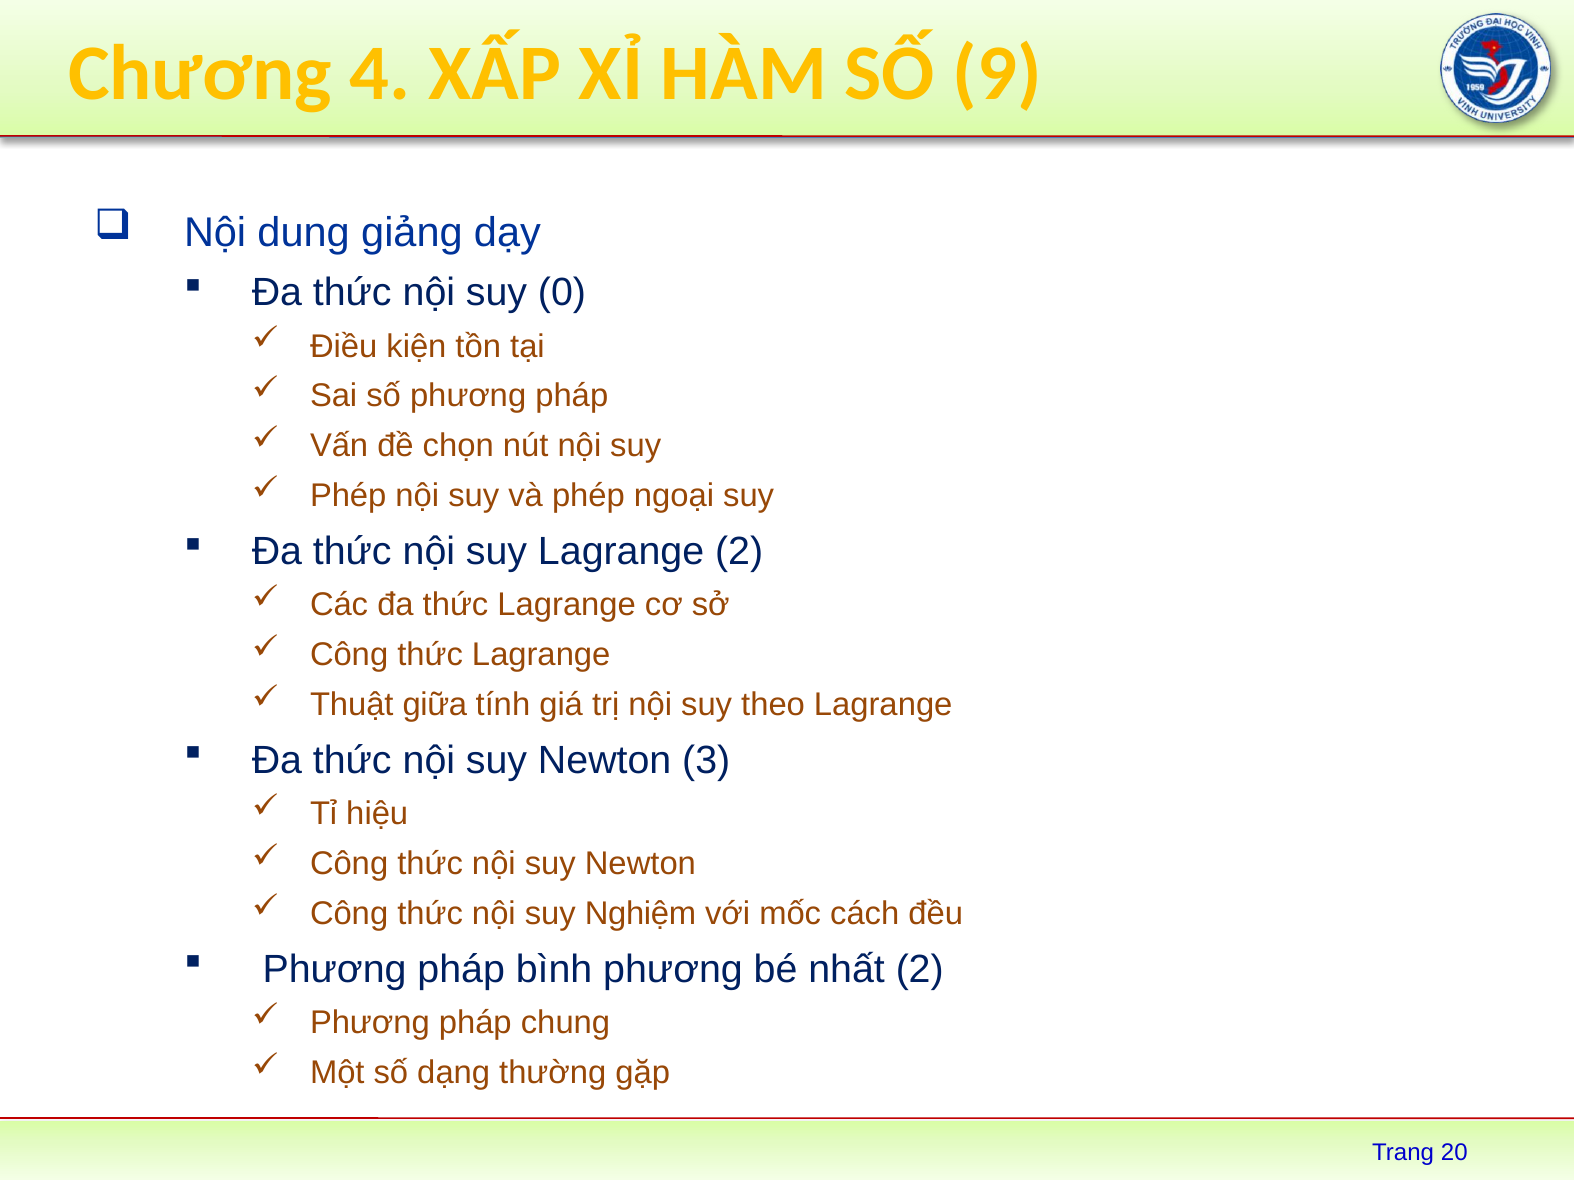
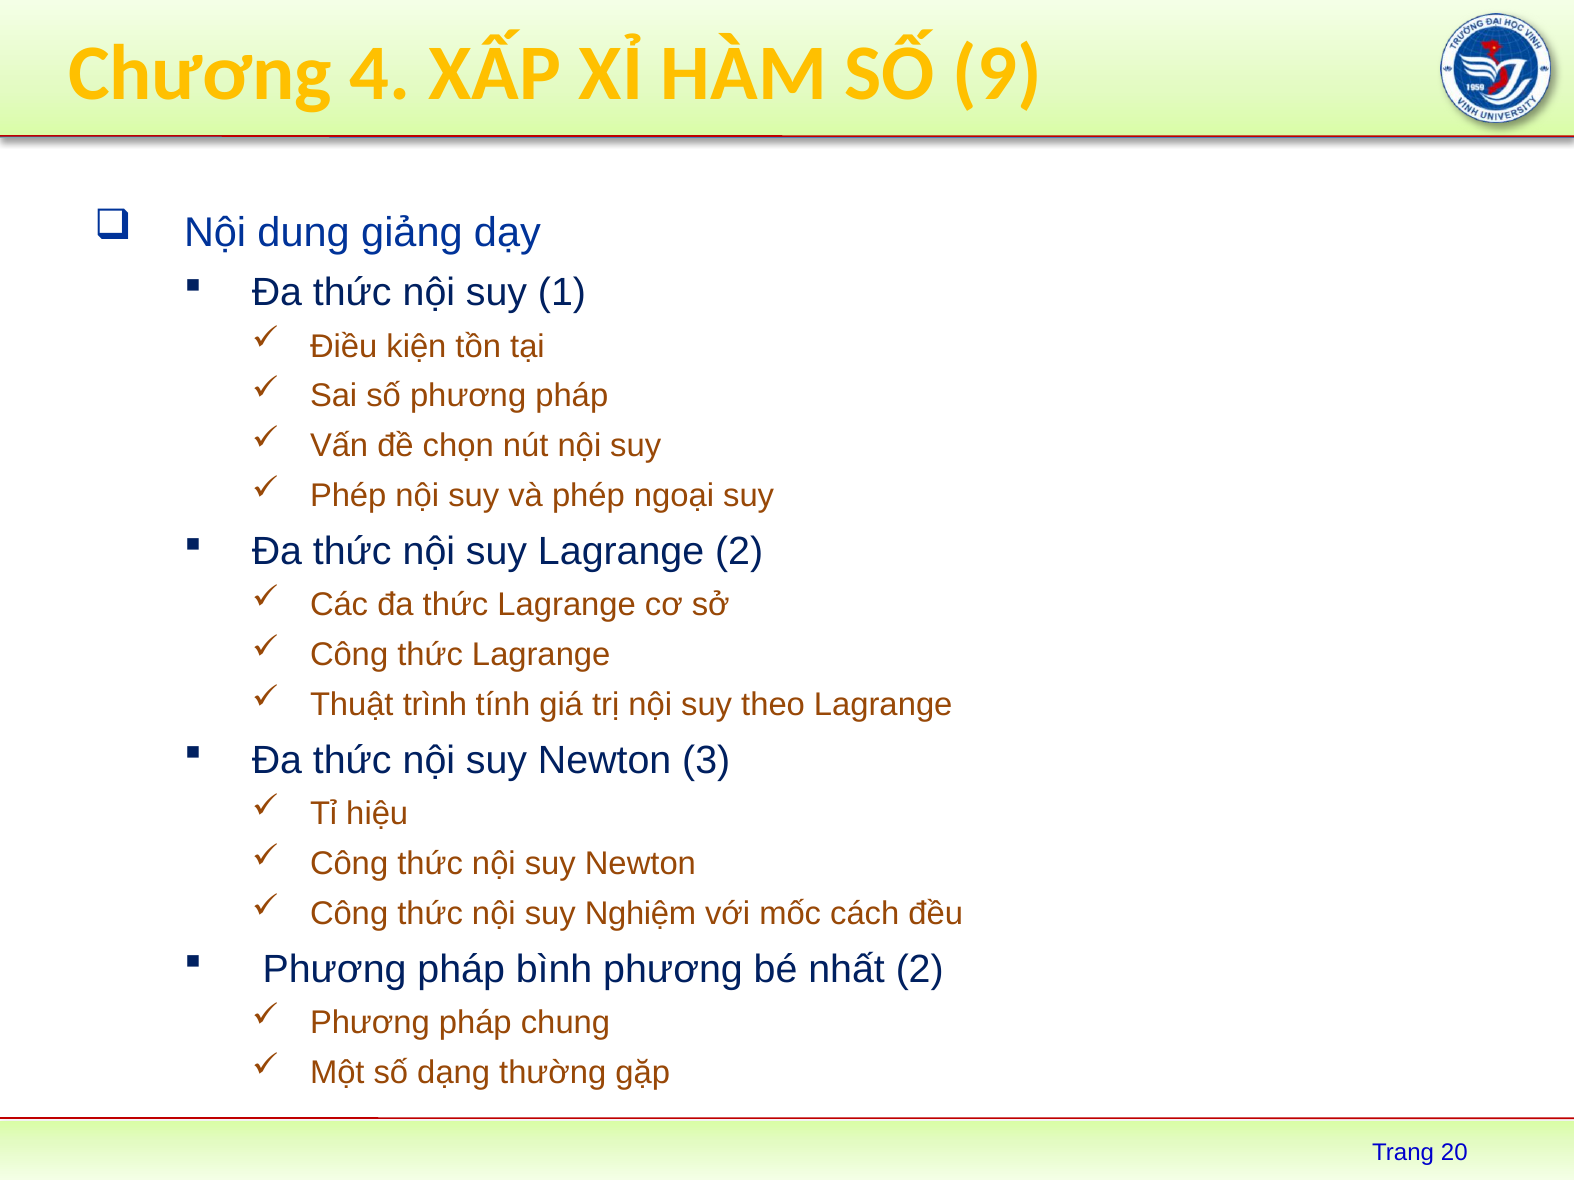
0: 0 -> 1
giữa: giữa -> trình
